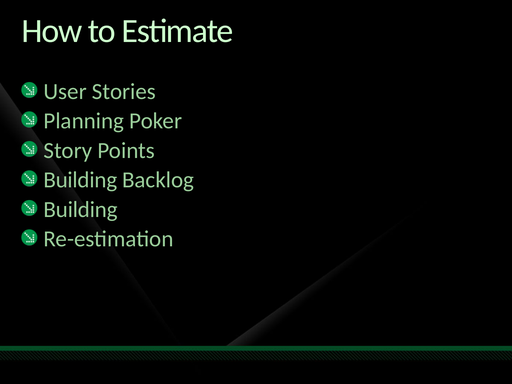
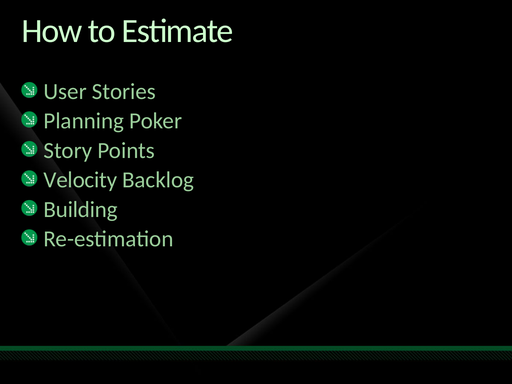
Building at (80, 180): Building -> Velocity
